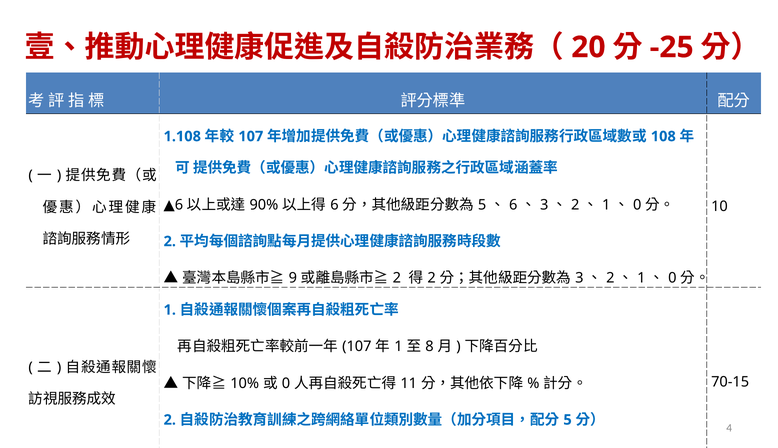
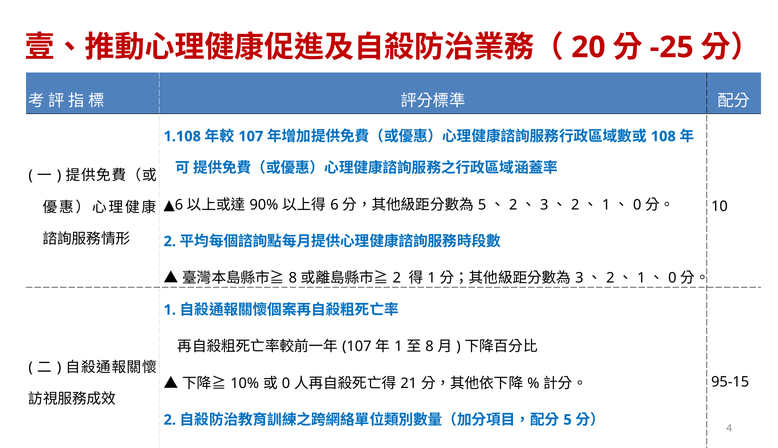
6 at (513, 205): 6 -> 2
9 at (293, 278): 9 -> 8
2 at (432, 278): 2 -> 1
11: 11 -> 21
70-15: 70-15 -> 95-15
